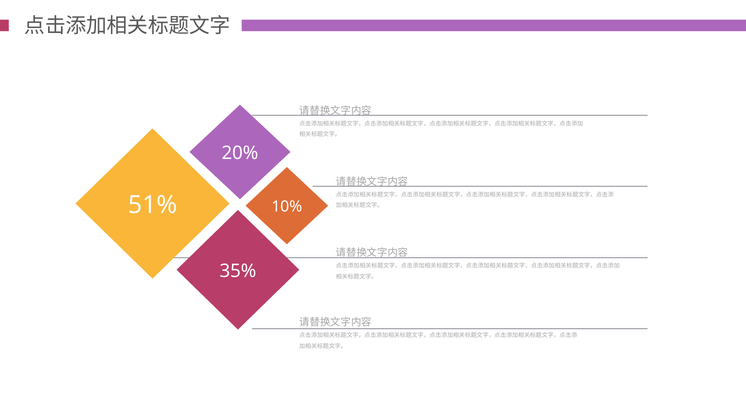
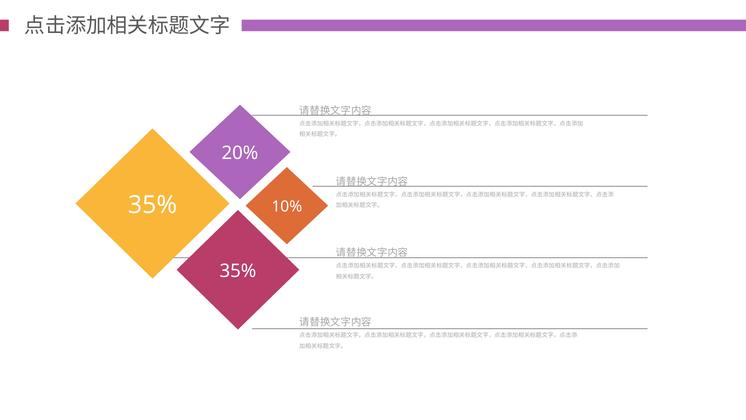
51% at (153, 205): 51% -> 35%
